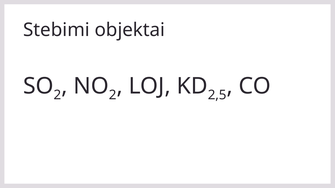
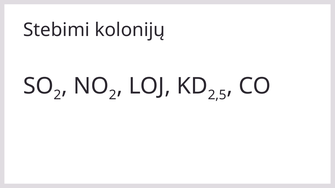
objektai: objektai -> kolonijų
